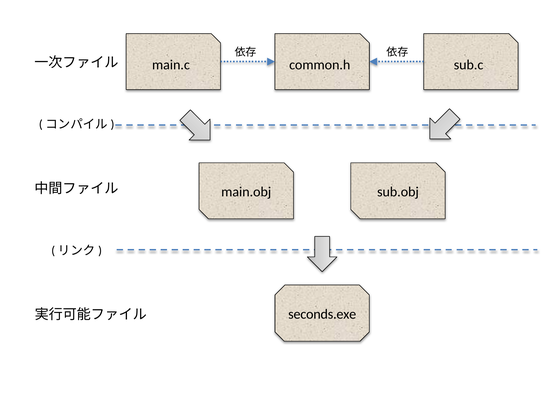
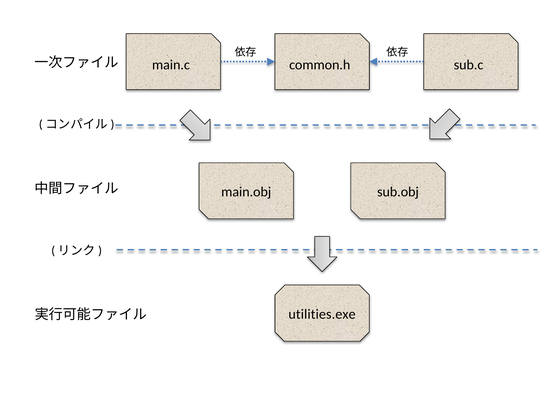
seconds.exe: seconds.exe -> utilities.exe
